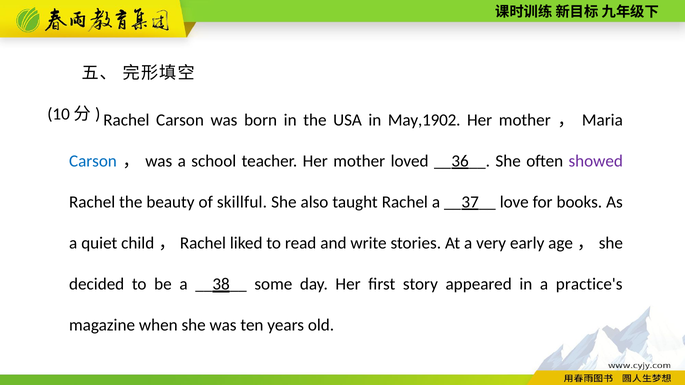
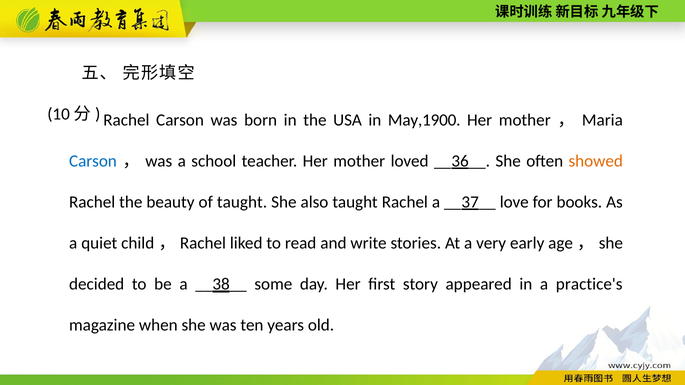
May,1902: May,1902 -> May,1900
showed colour: purple -> orange
of skillful: skillful -> taught
